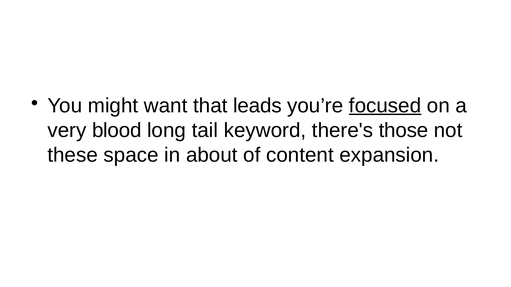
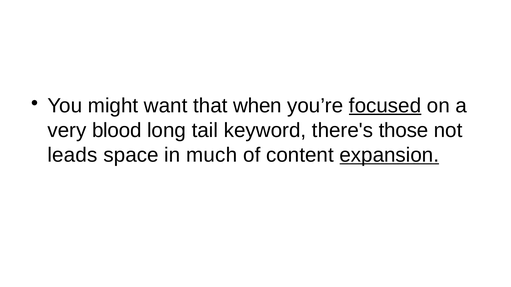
leads: leads -> when
these: these -> leads
about: about -> much
expansion underline: none -> present
